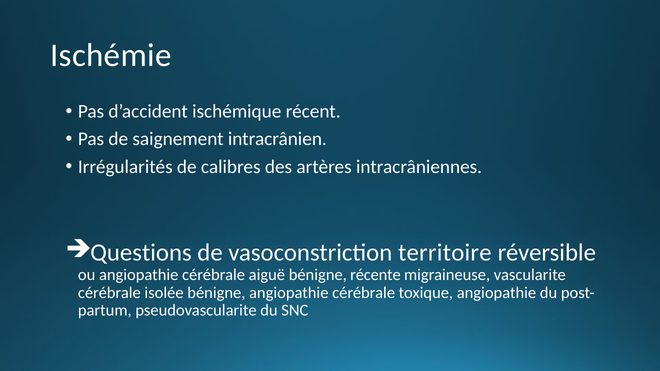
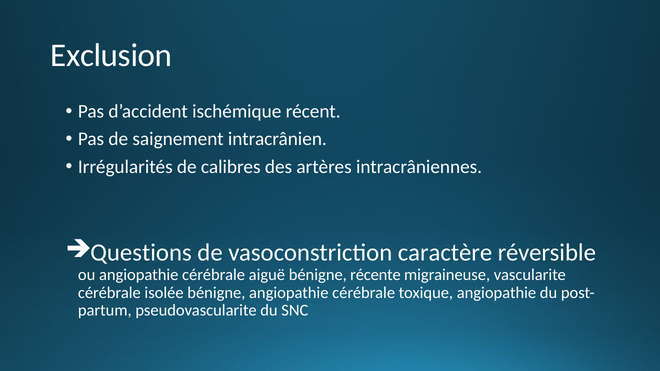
Ischémie: Ischémie -> Exclusion
territoire: territoire -> caractère
